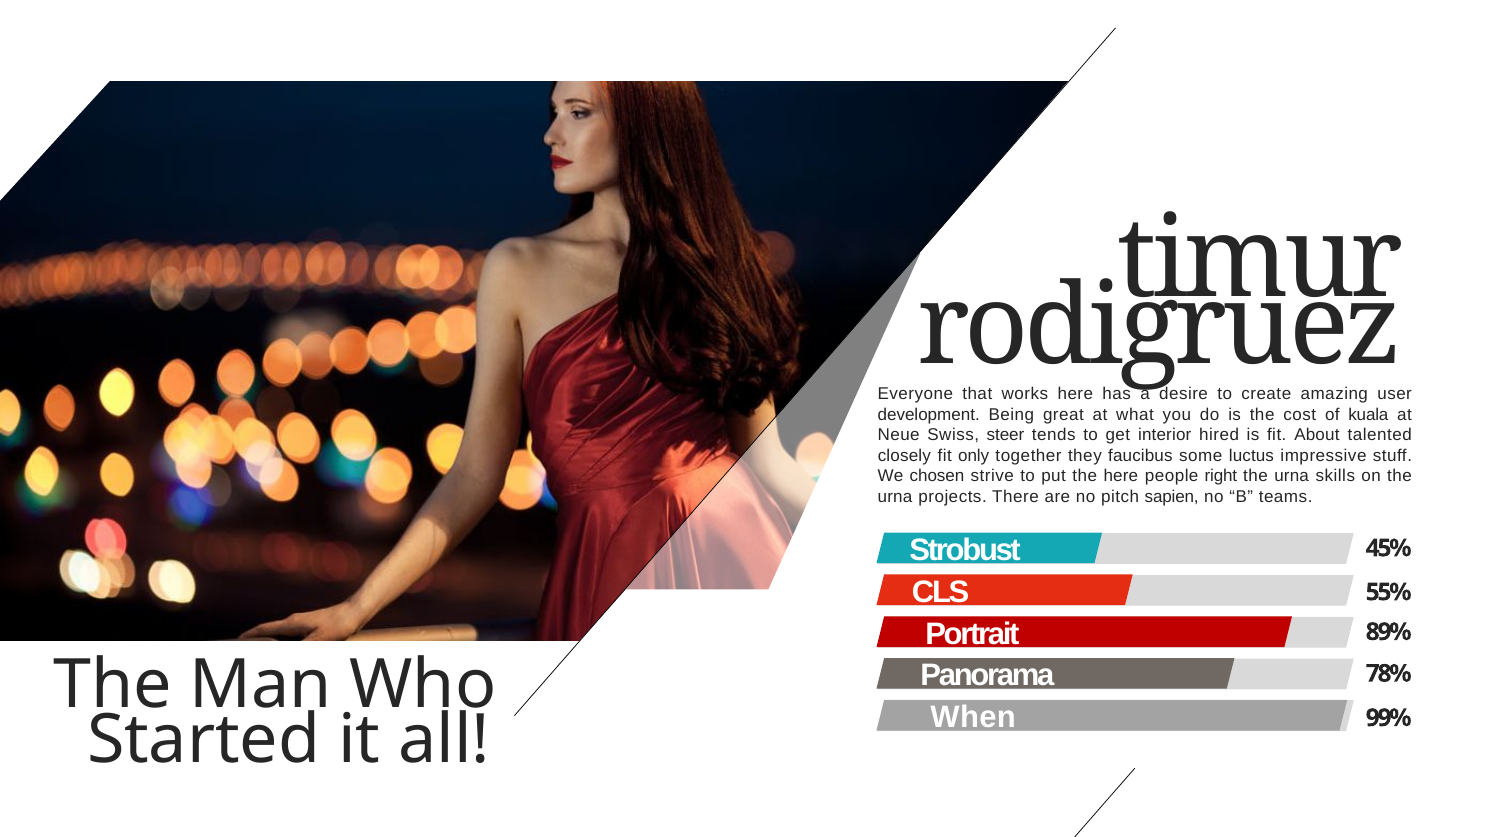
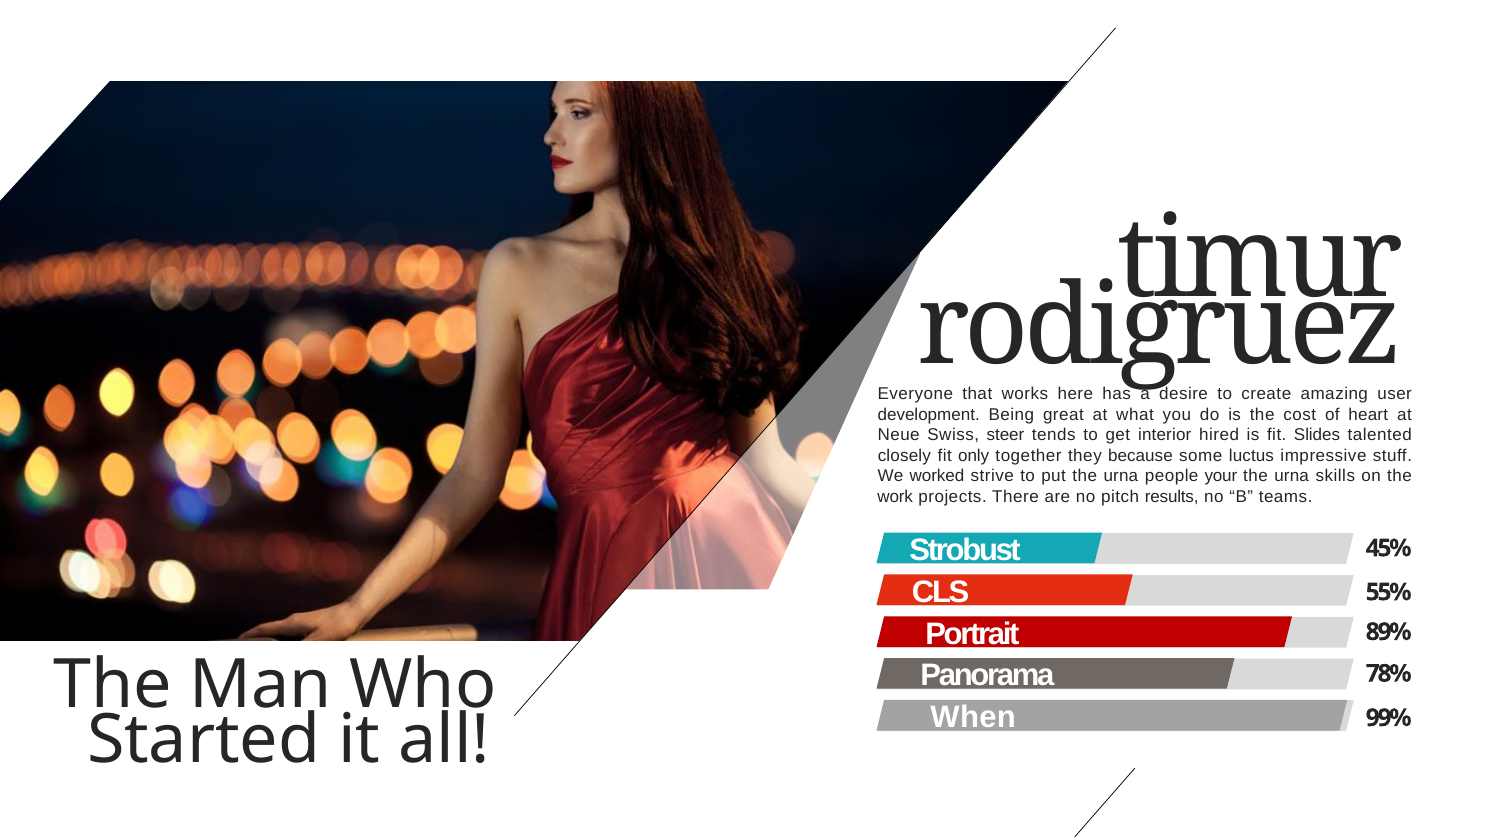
kuala: kuala -> heart
About: About -> Slides
faucibus: faucibus -> because
chosen: chosen -> worked
put the here: here -> urna
right: right -> your
urna at (895, 497): urna -> work
sapien: sapien -> results
